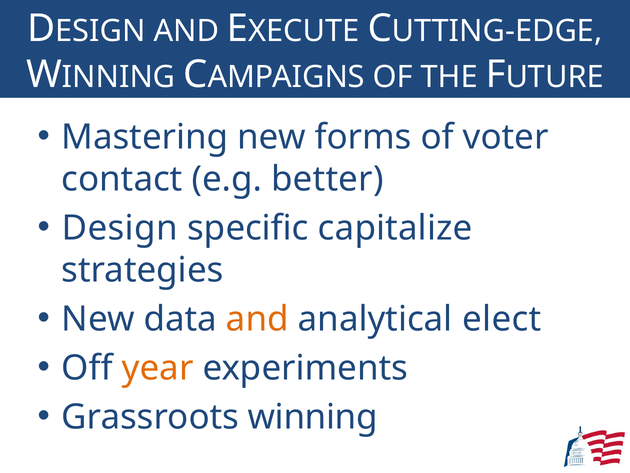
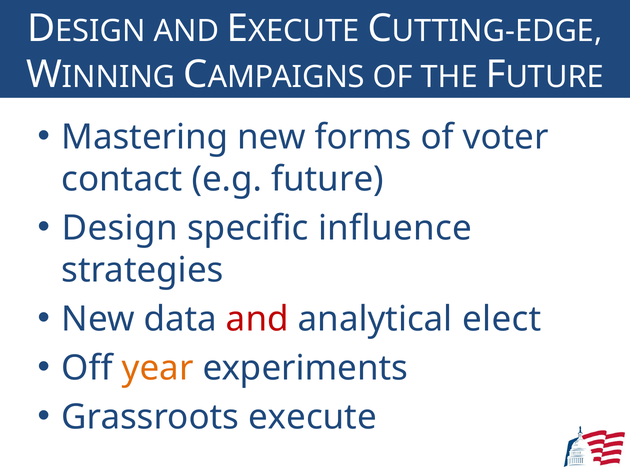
better: better -> future
capitalize: capitalize -> influence
and at (257, 319) colour: orange -> red
winning: winning -> execute
